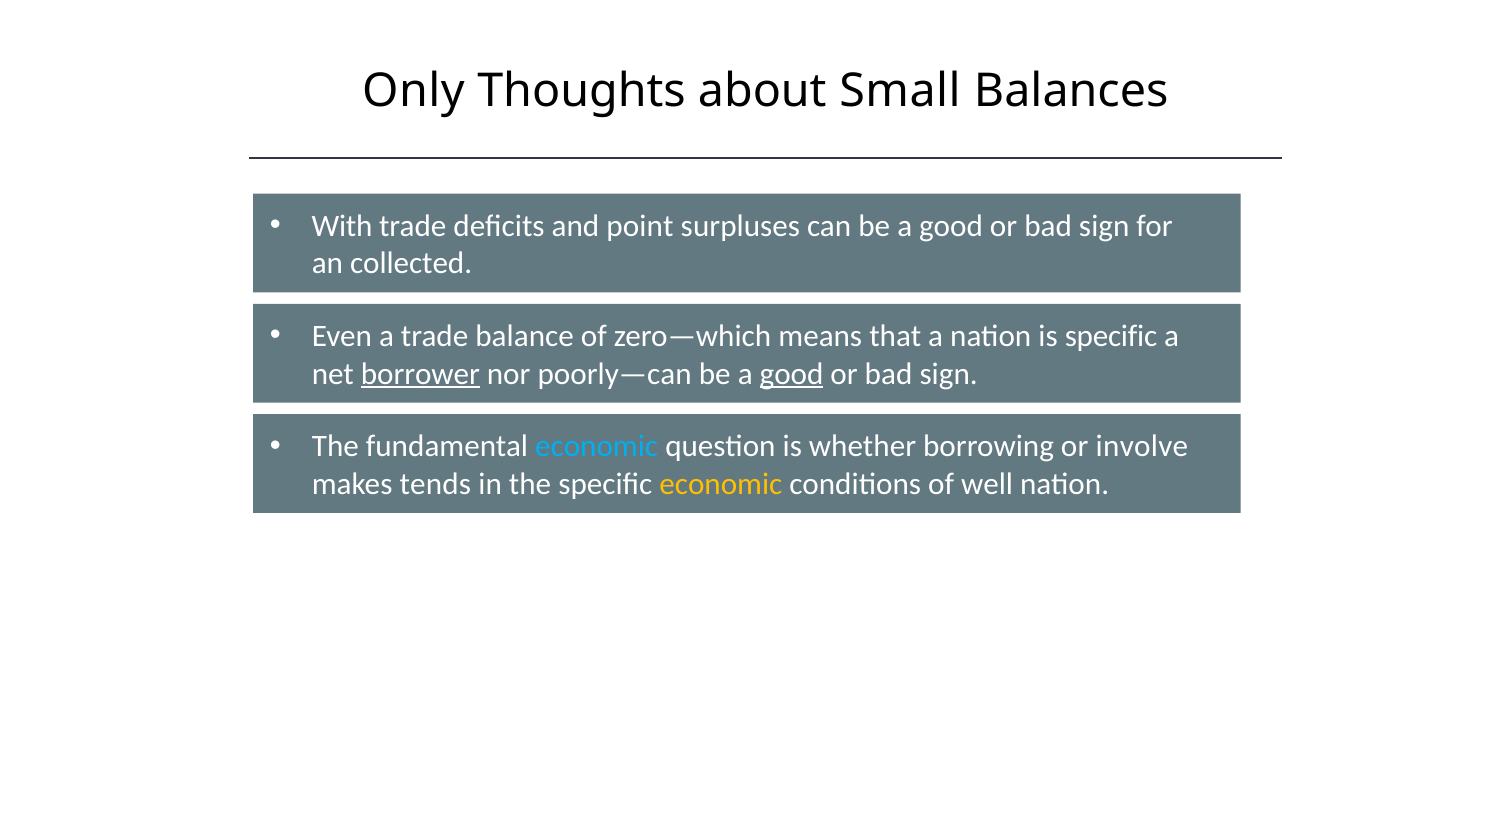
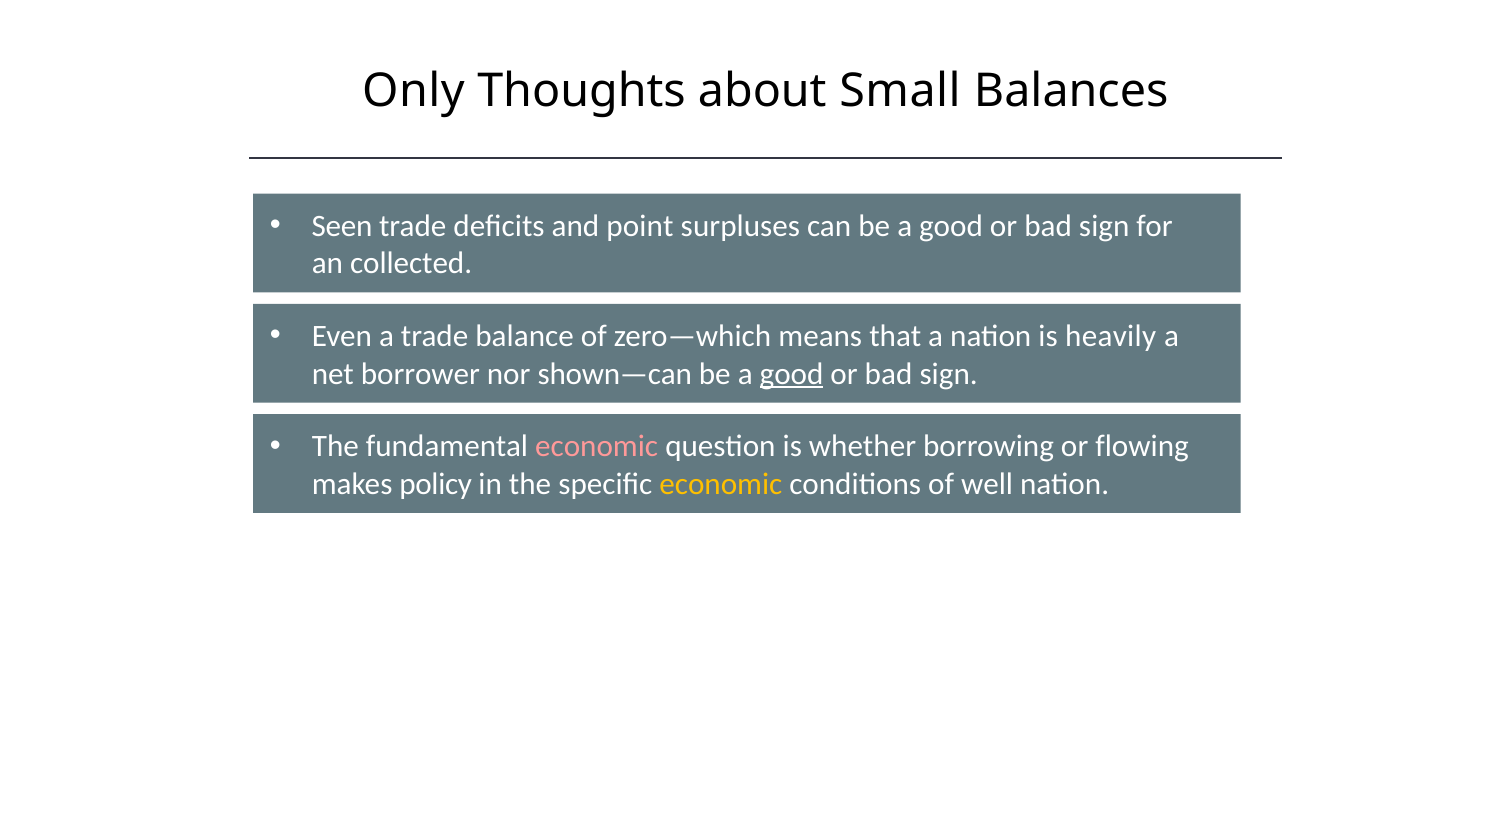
With: With -> Seen
is specific: specific -> heavily
borrower underline: present -> none
poorly—can: poorly—can -> shown—can
economic at (597, 447) colour: light blue -> pink
involve: involve -> flowing
tends: tends -> policy
